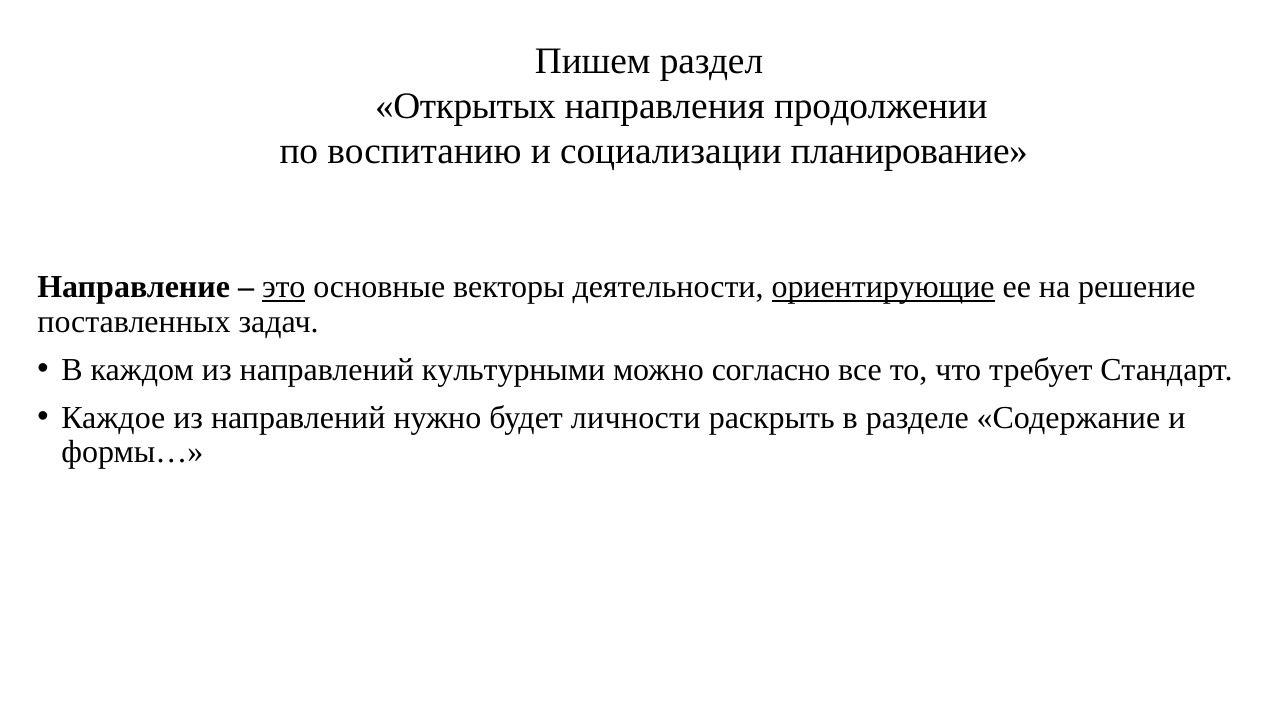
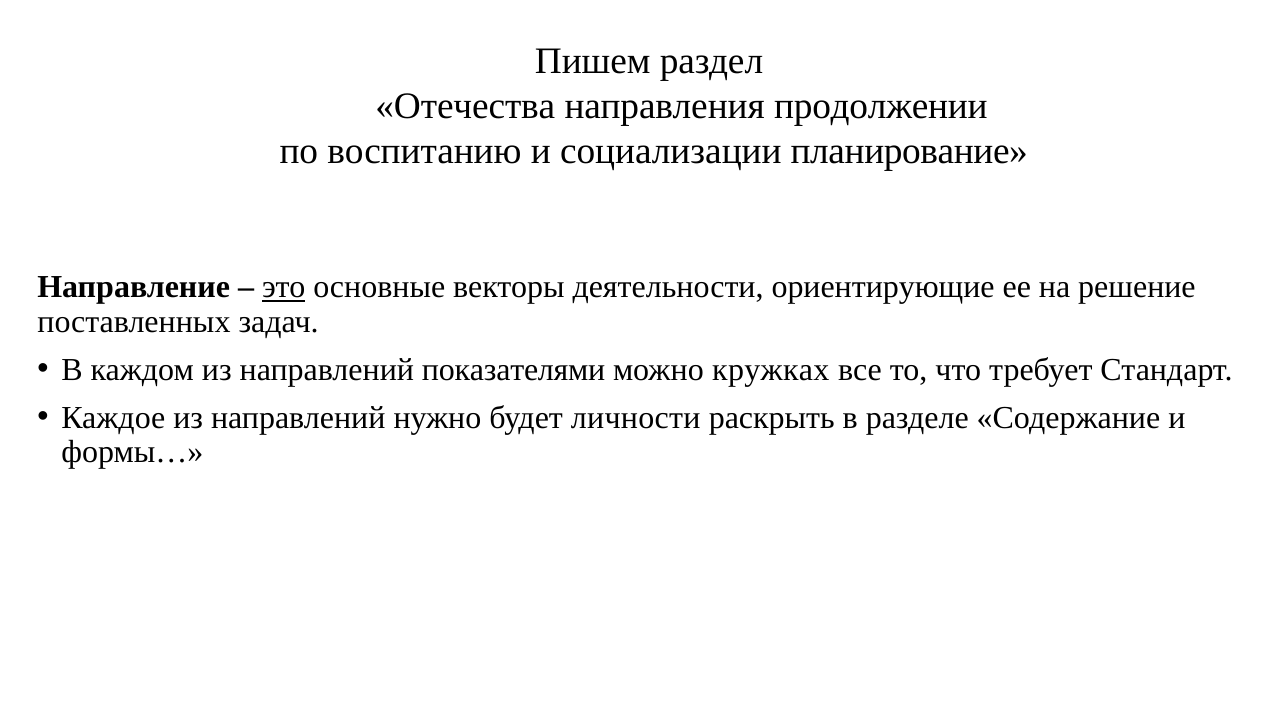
Открытых: Открытых -> Отечества
ориентирующие underline: present -> none
культурными: культурными -> показателями
согласно: согласно -> кружках
